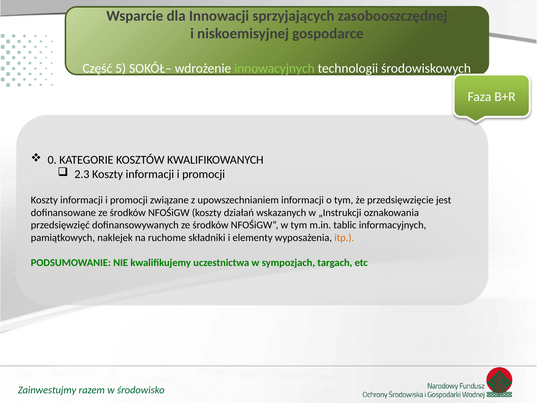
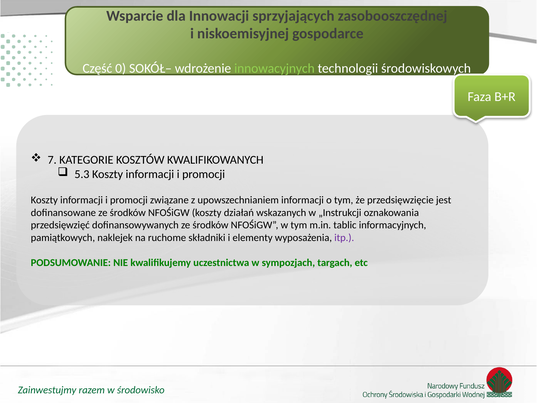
5: 5 -> 0
0: 0 -> 7
2.3: 2.3 -> 5.3
itp colour: orange -> purple
